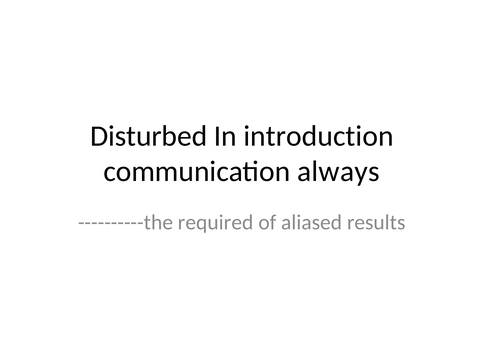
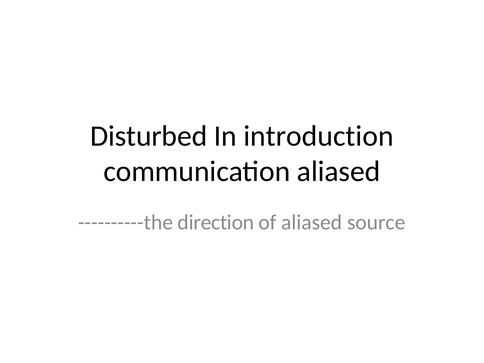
communication always: always -> aliased
required: required -> direction
results: results -> source
